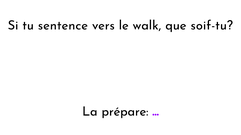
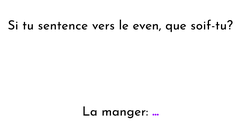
walk: walk -> even
prépare: prépare -> manger
